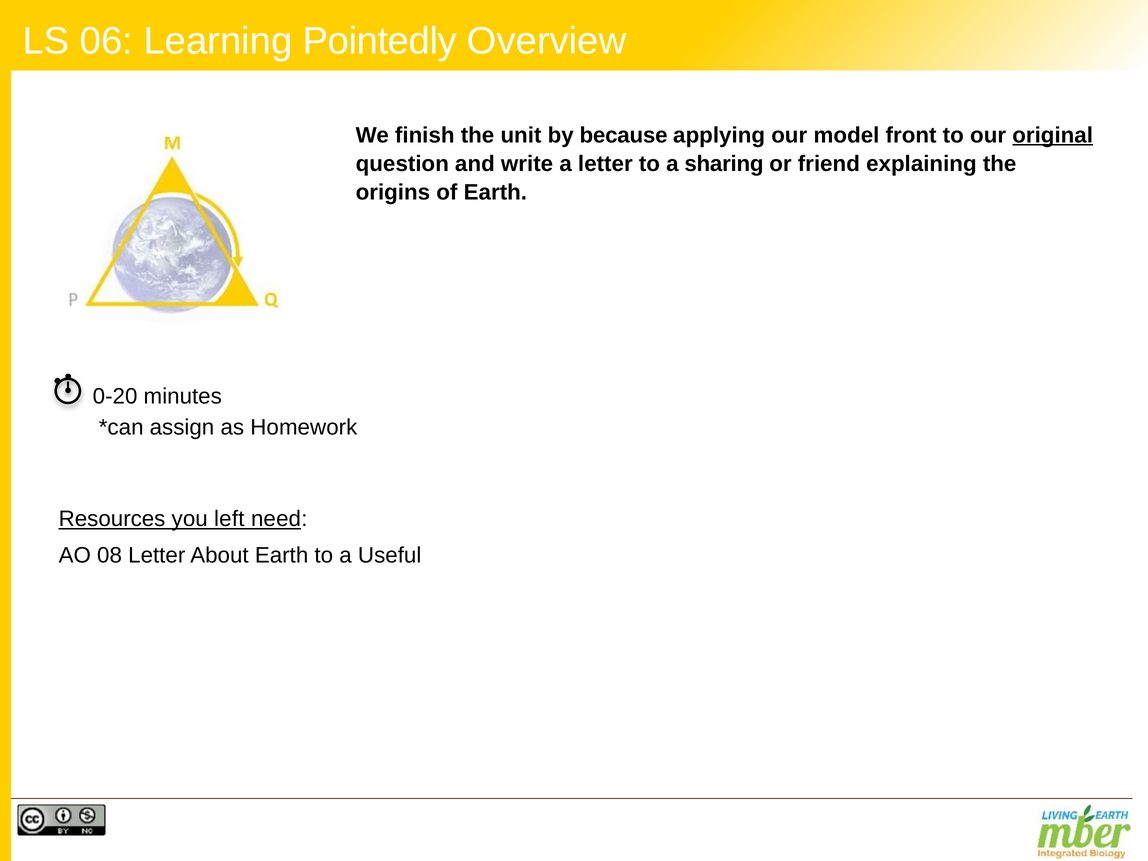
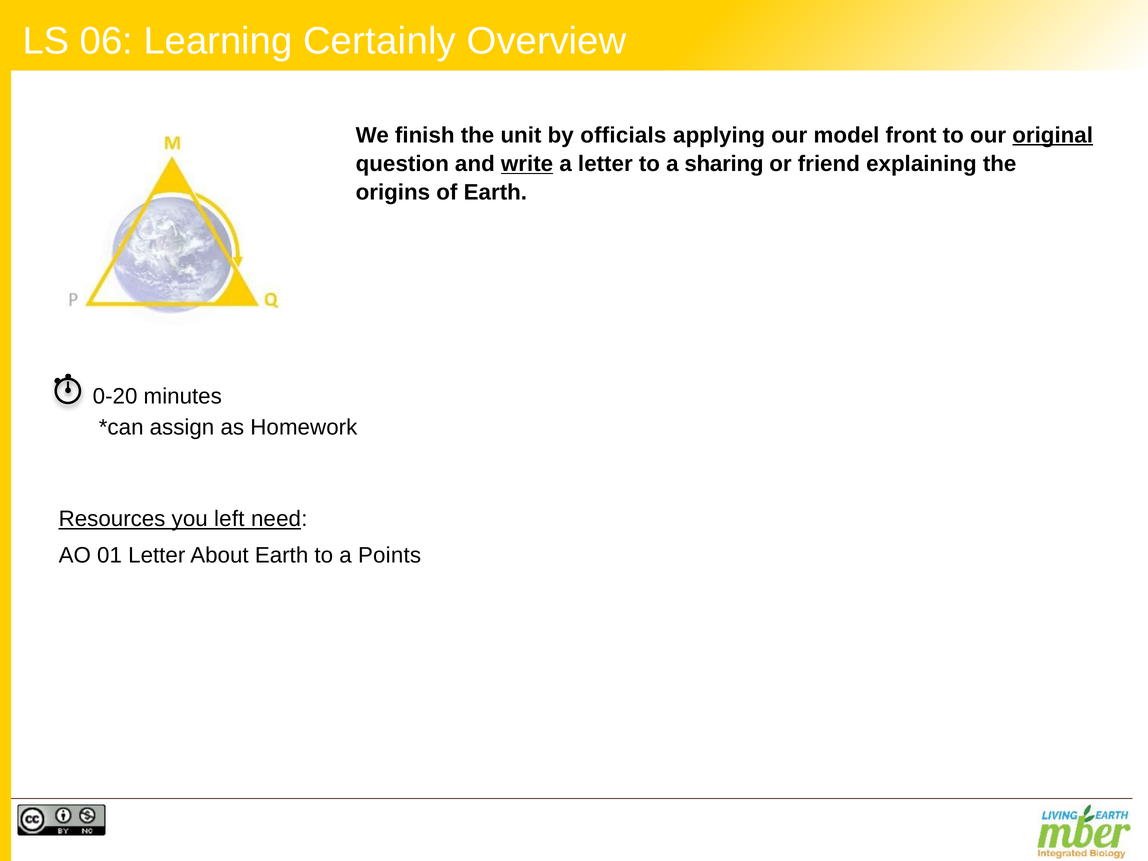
Pointedly: Pointedly -> Certainly
because: because -> officials
write underline: none -> present
08: 08 -> 01
Useful: Useful -> Points
